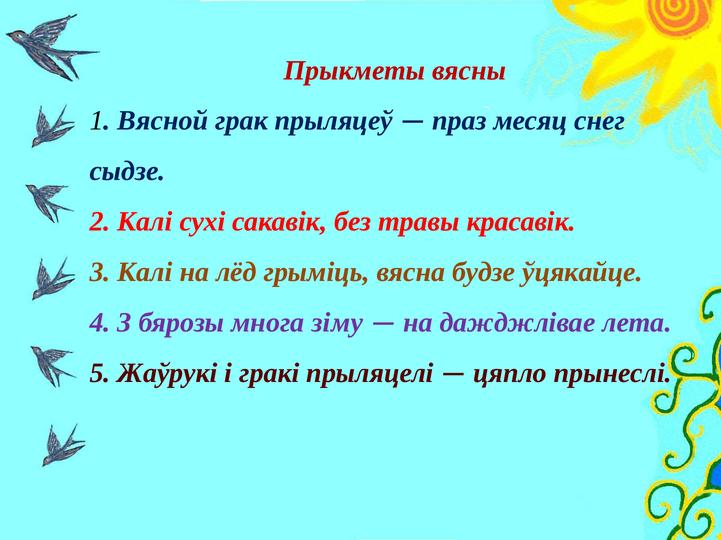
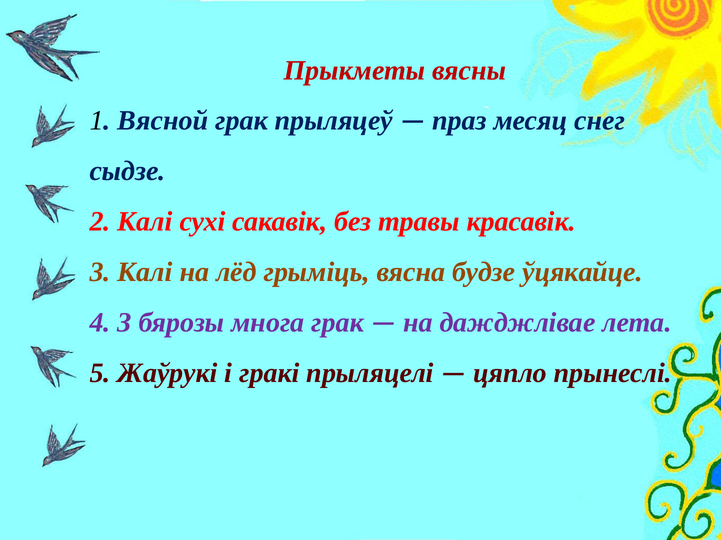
многа зіму: зіму -> грак
